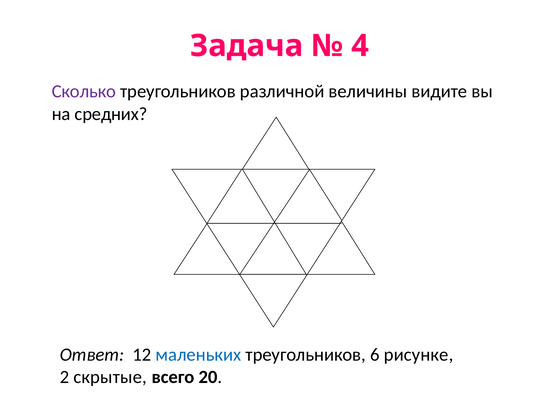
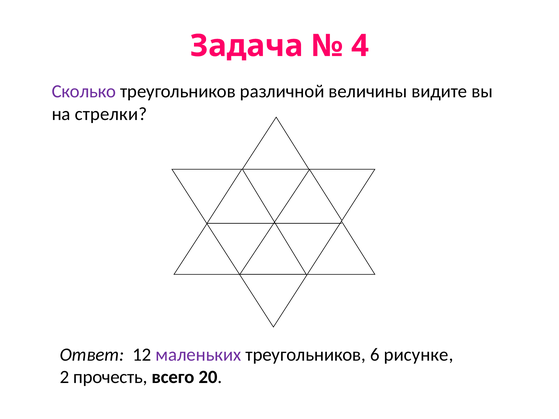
средних: средних -> стрелки
маленьких colour: blue -> purple
скрытые: скрытые -> прочесть
